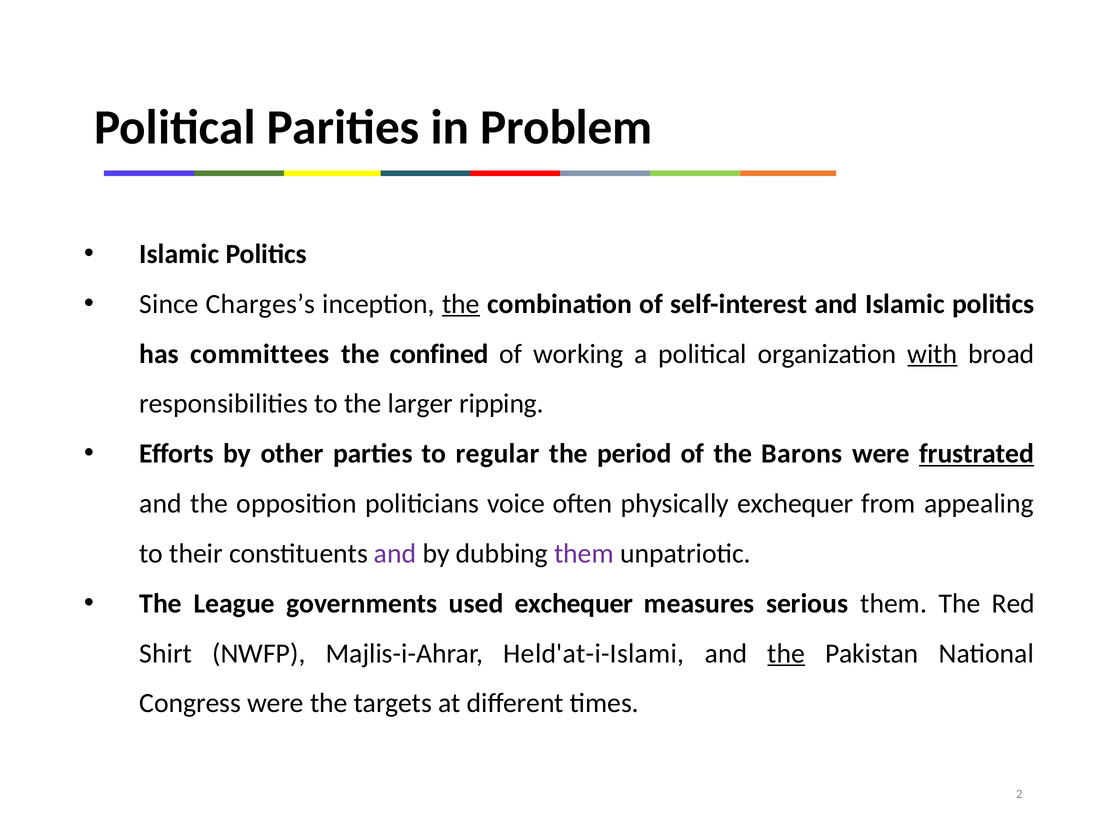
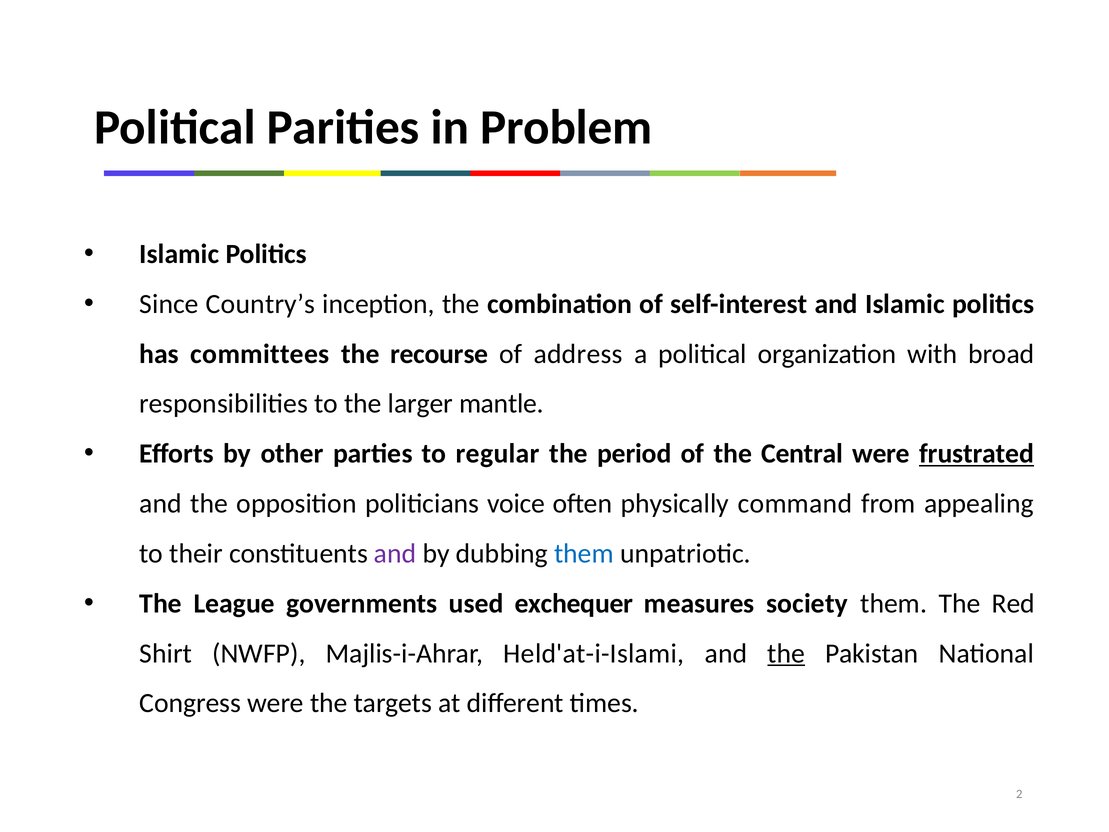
Charges’s: Charges’s -> Country’s
the at (461, 304) underline: present -> none
confined: confined -> recourse
working: working -> address
with underline: present -> none
ripping: ripping -> mantle
Barons: Barons -> Central
physically exchequer: exchequer -> command
them at (584, 553) colour: purple -> blue
serious: serious -> society
